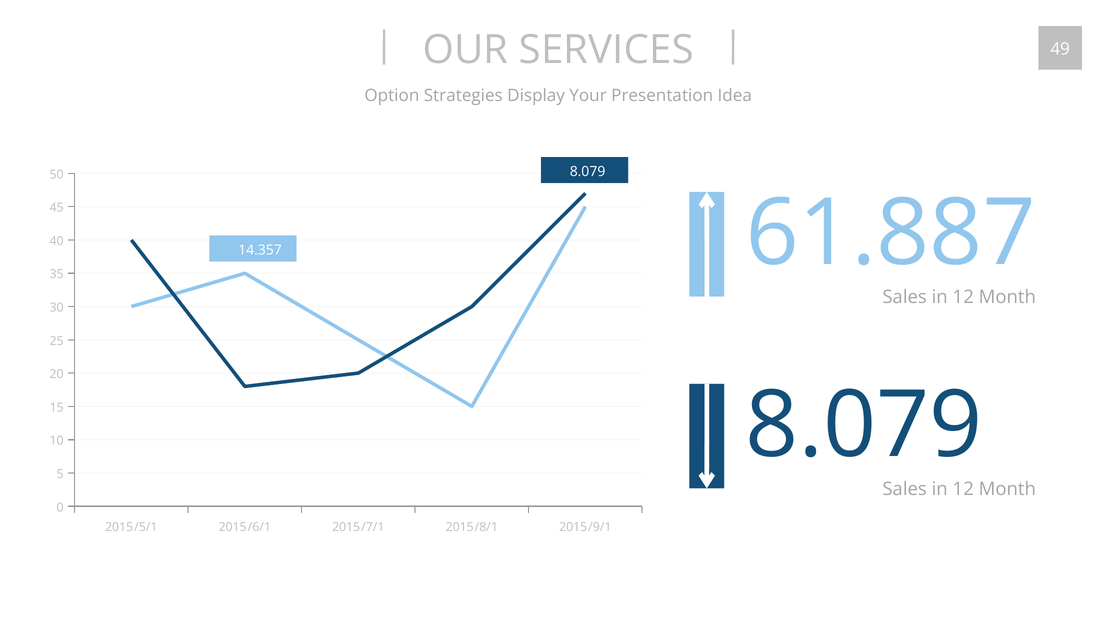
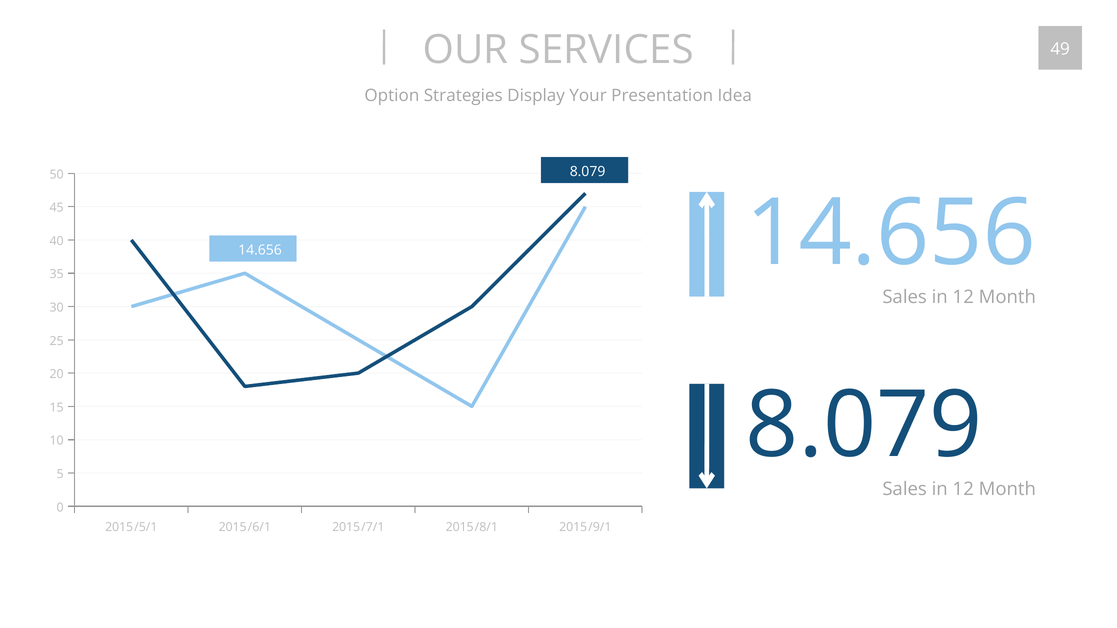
61.887 at (891, 234): 61.887 -> 14.656
14.357 at (260, 250): 14.357 -> 14.656
